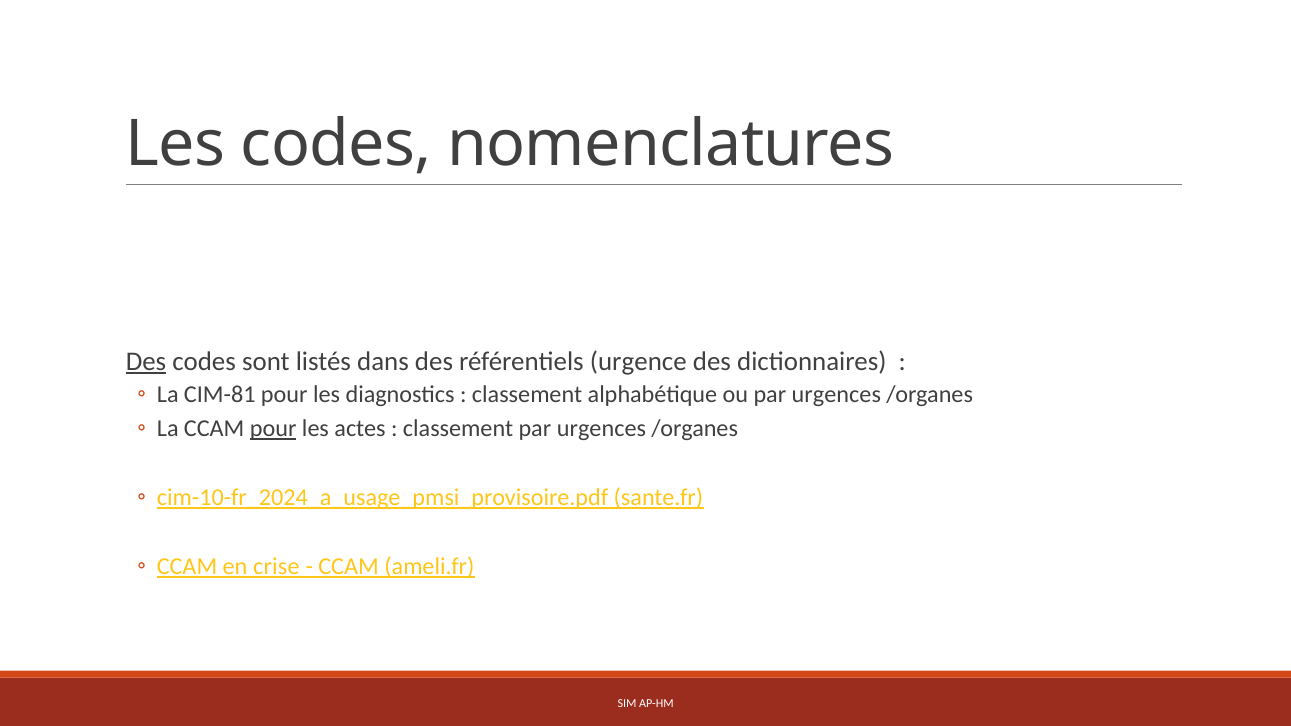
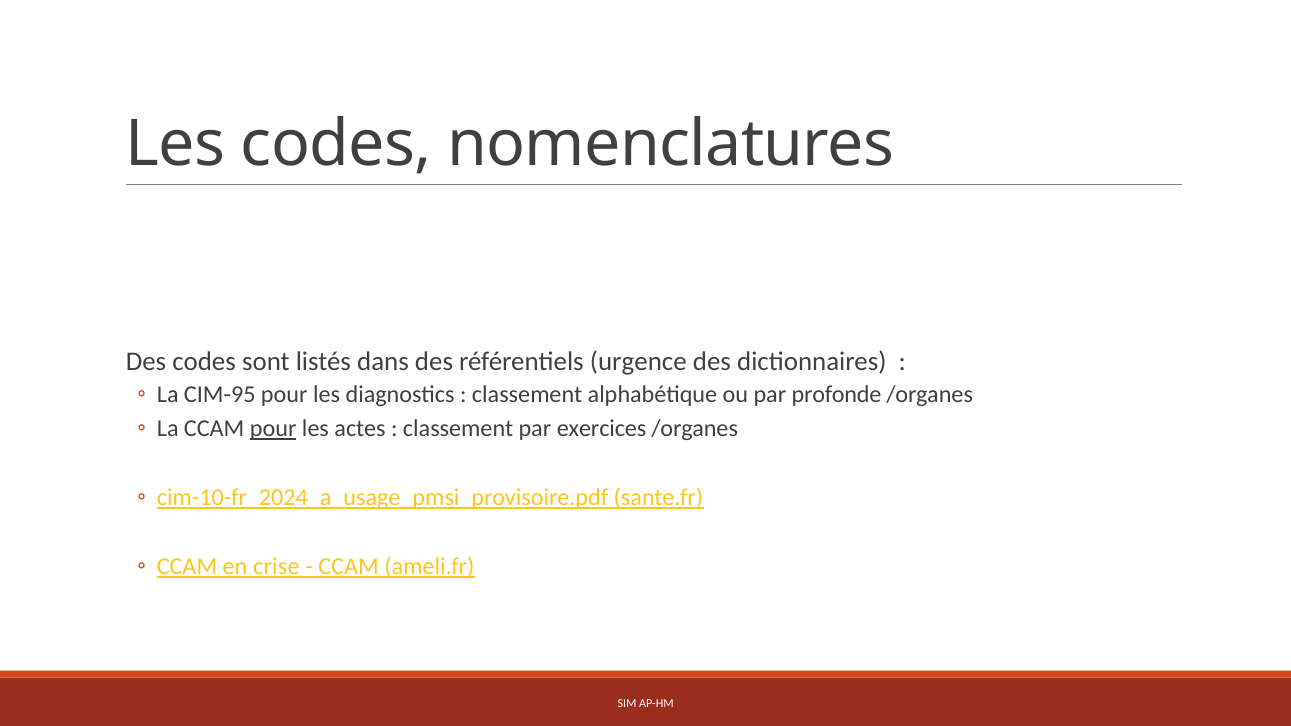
Des at (146, 362) underline: present -> none
CIM-81: CIM-81 -> CIM-95
ou par urgences: urgences -> profonde
classement par urgences: urgences -> exercices
